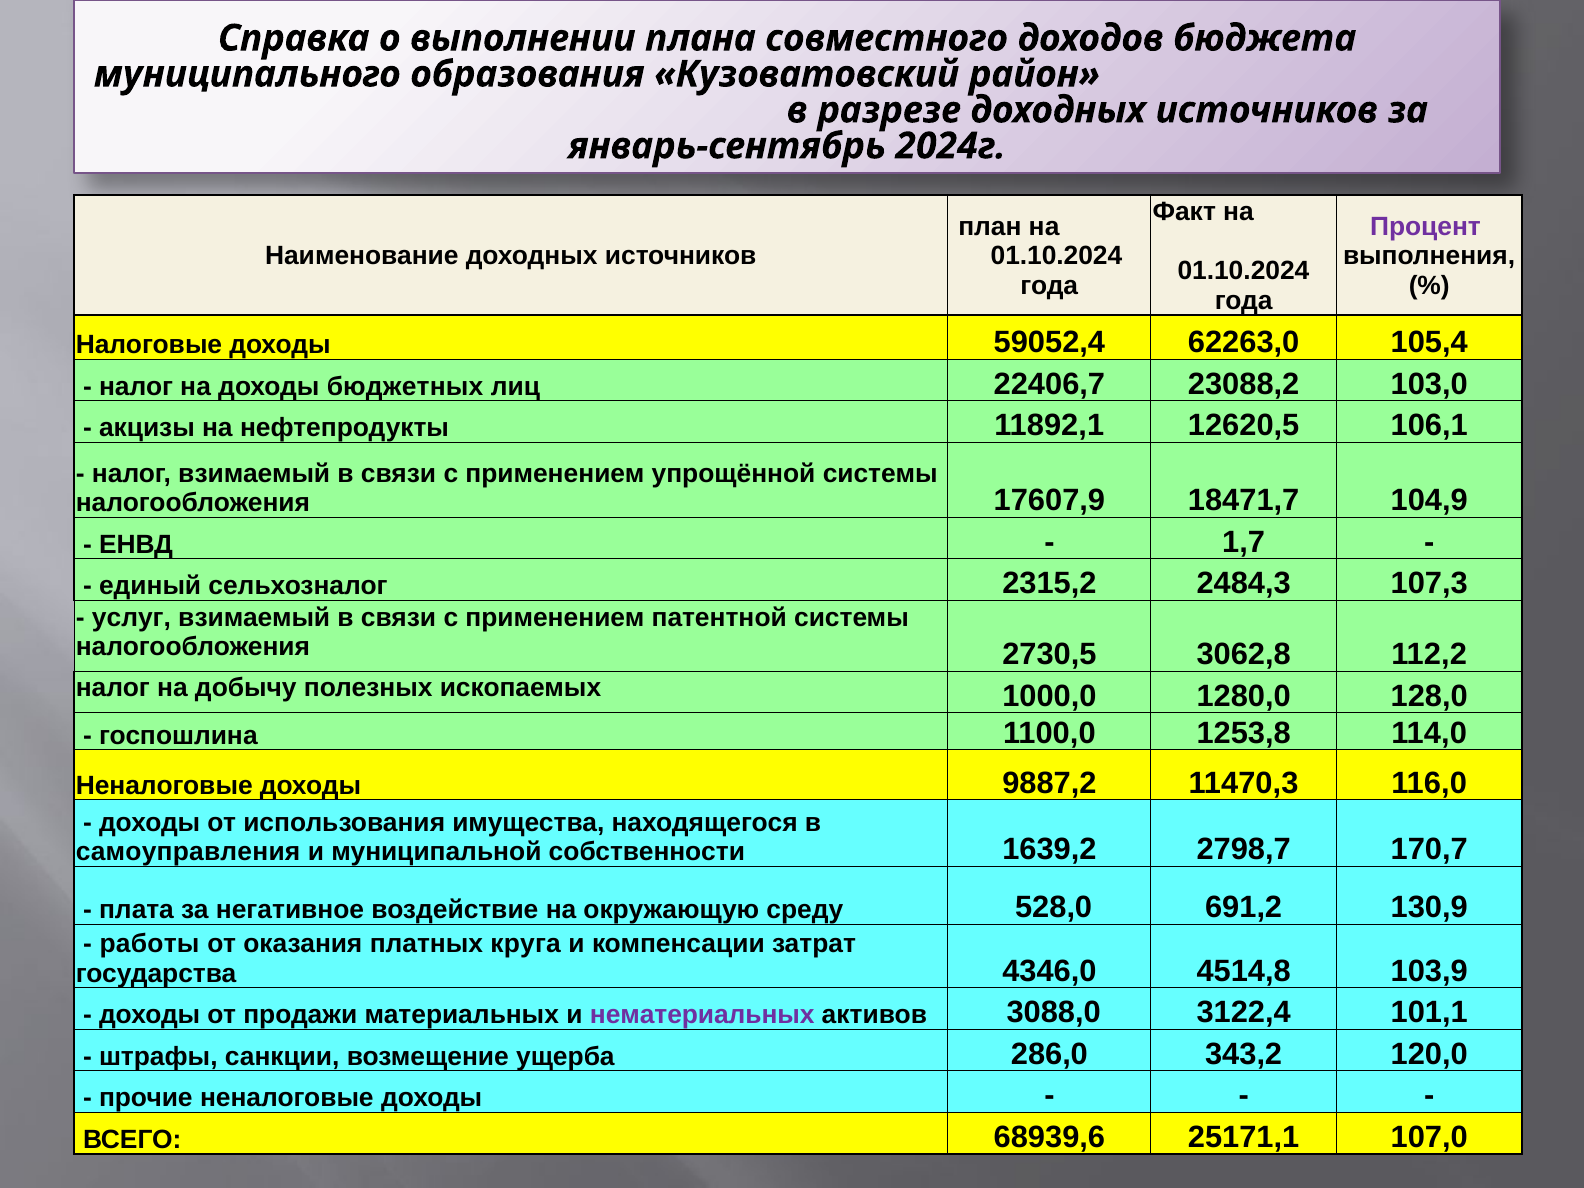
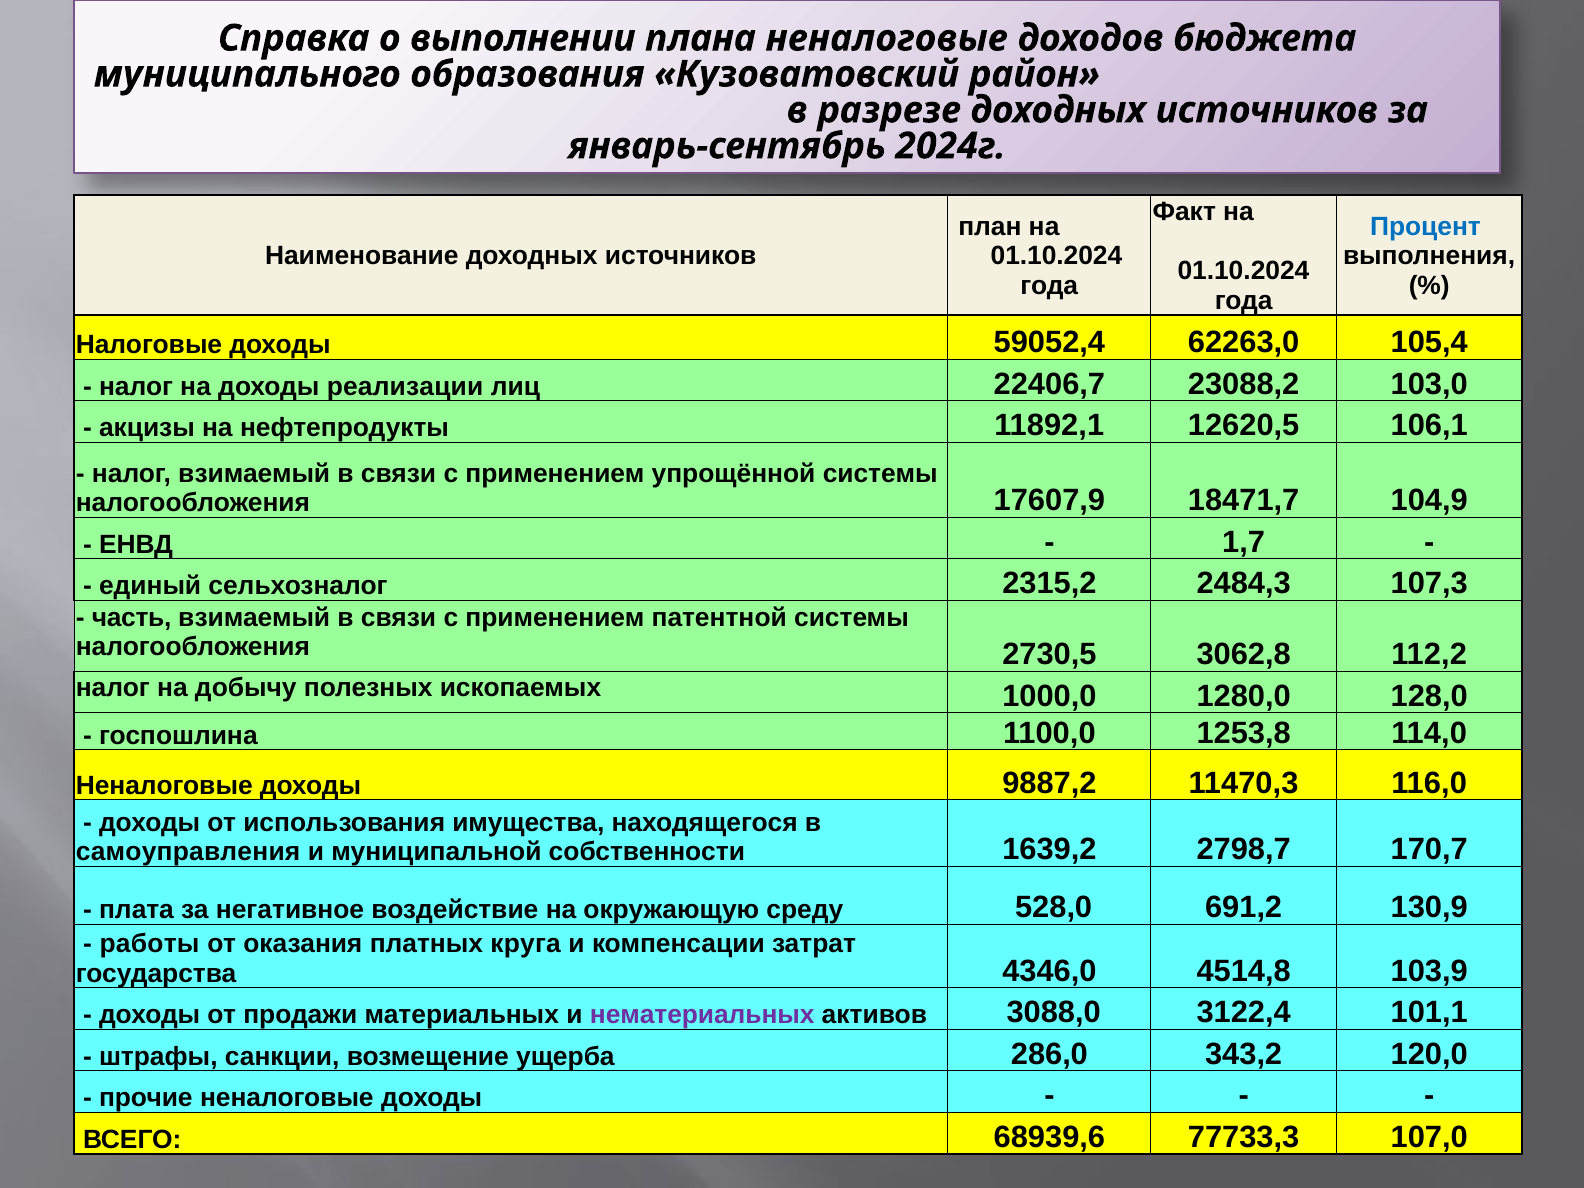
плана совместного: совместного -> неналоговые
Процент colour: purple -> blue
бюджетных: бюджетных -> реализации
услуг: услуг -> часть
25171,1: 25171,1 -> 77733,3
